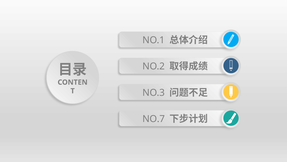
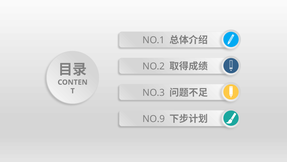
NO.7: NO.7 -> NO.9
